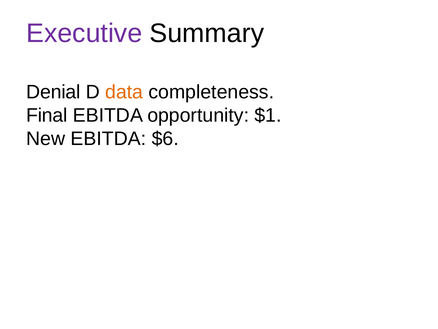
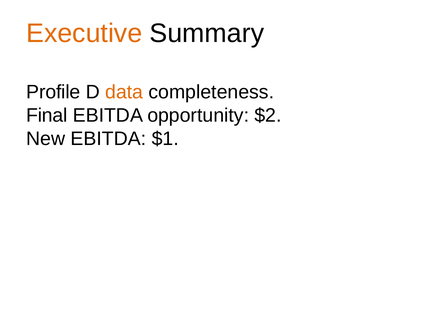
Executive colour: purple -> orange
Denial: Denial -> Profile
$1: $1 -> $2
$6: $6 -> $1
